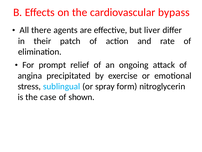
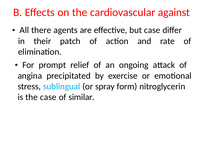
bypass: bypass -> against
but liver: liver -> case
shown: shown -> similar
